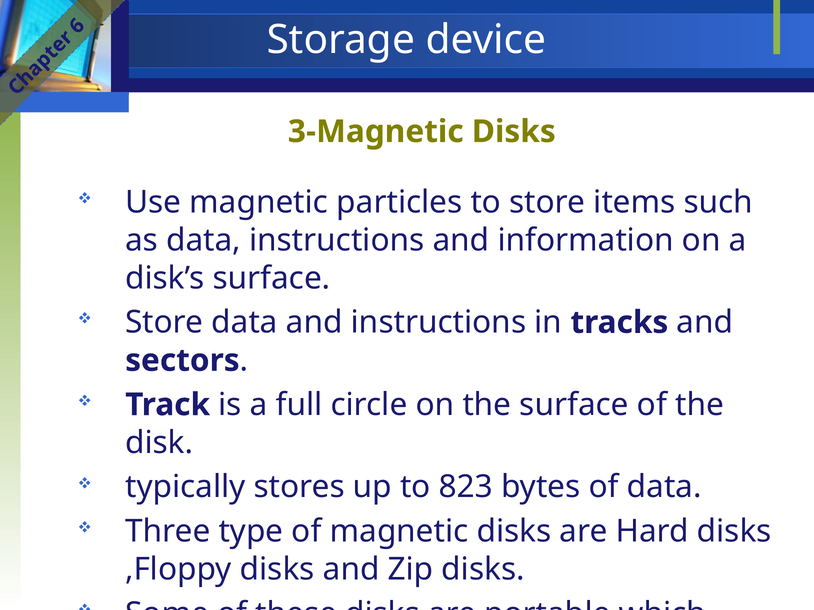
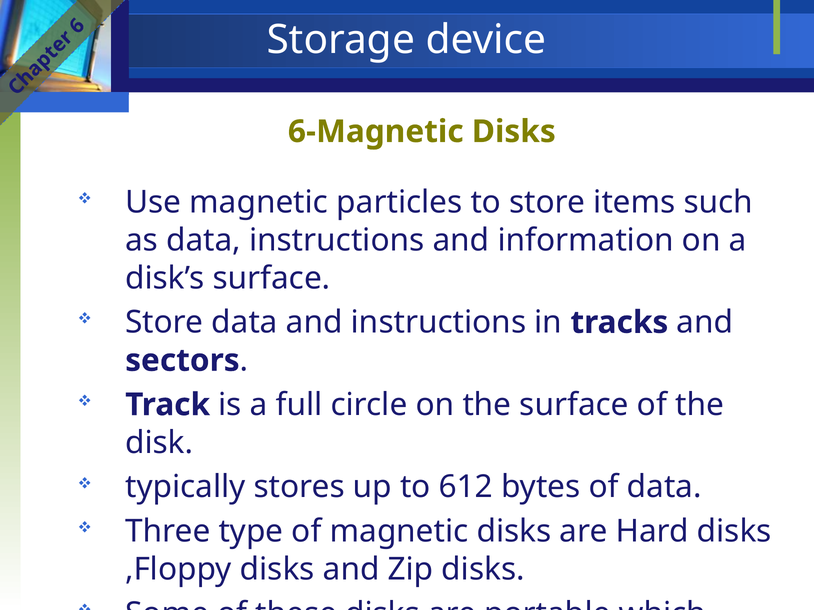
3-Magnetic: 3-Magnetic -> 6-Magnetic
823: 823 -> 612
